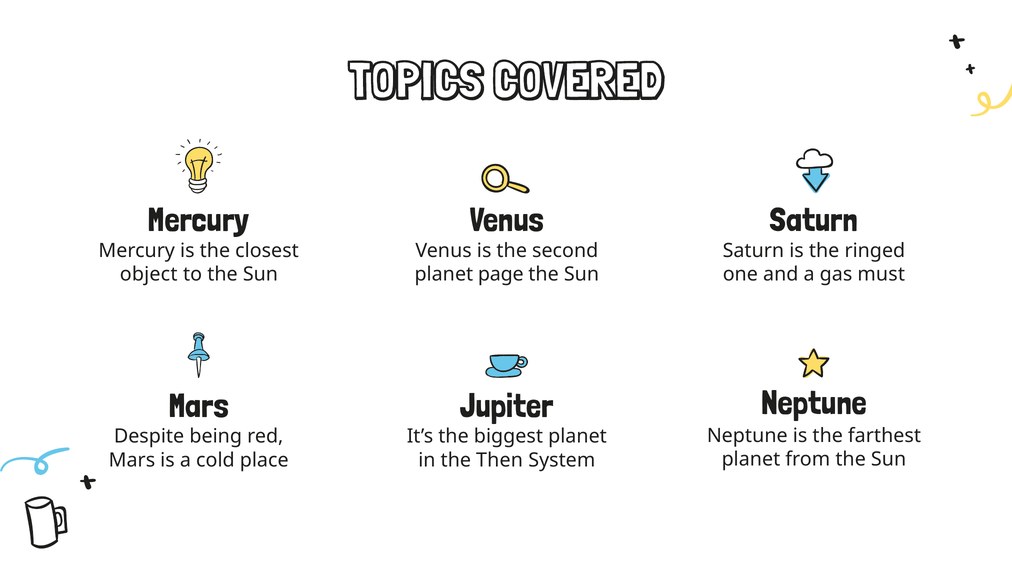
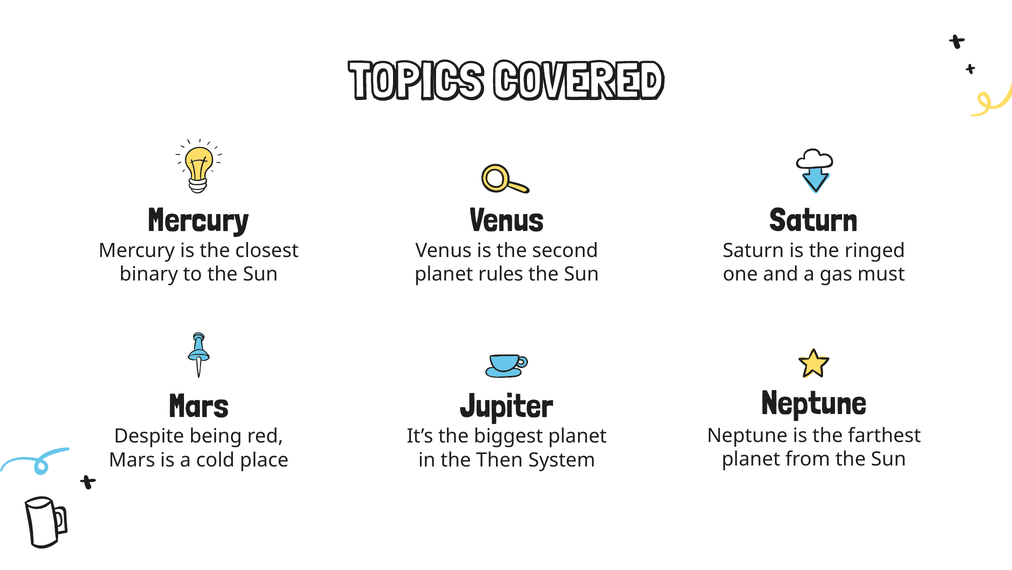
object: object -> binary
page: page -> rules
